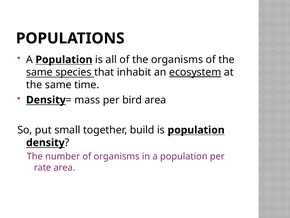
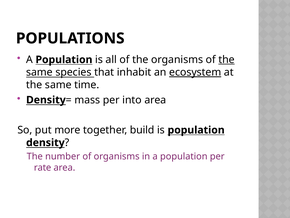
the at (227, 60) underline: none -> present
bird: bird -> into
small: small -> more
